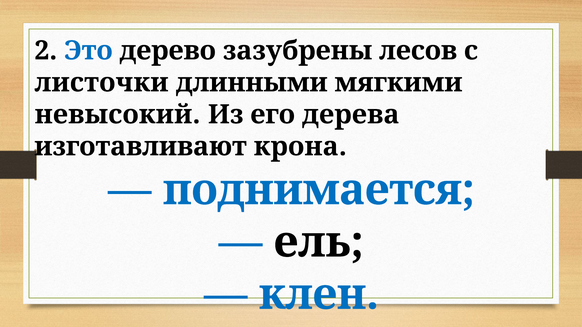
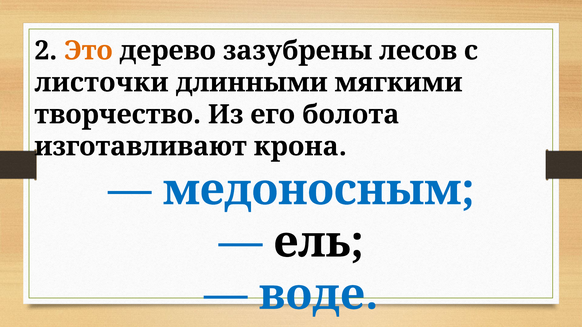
Это colour: blue -> orange
невысокий: невысокий -> творчество
дерева: дерева -> болота
поднимается: поднимается -> медоносным
клен: клен -> воде
